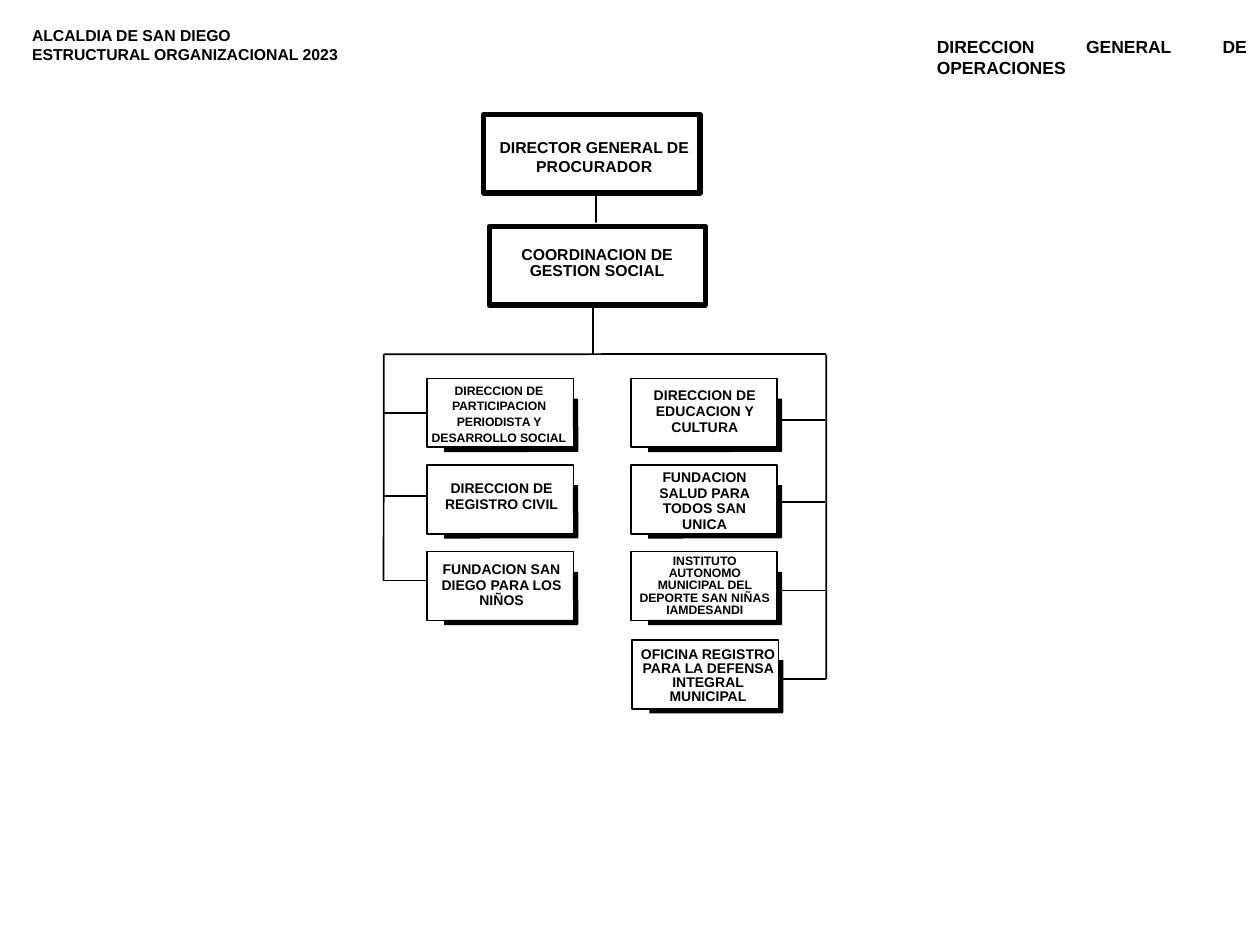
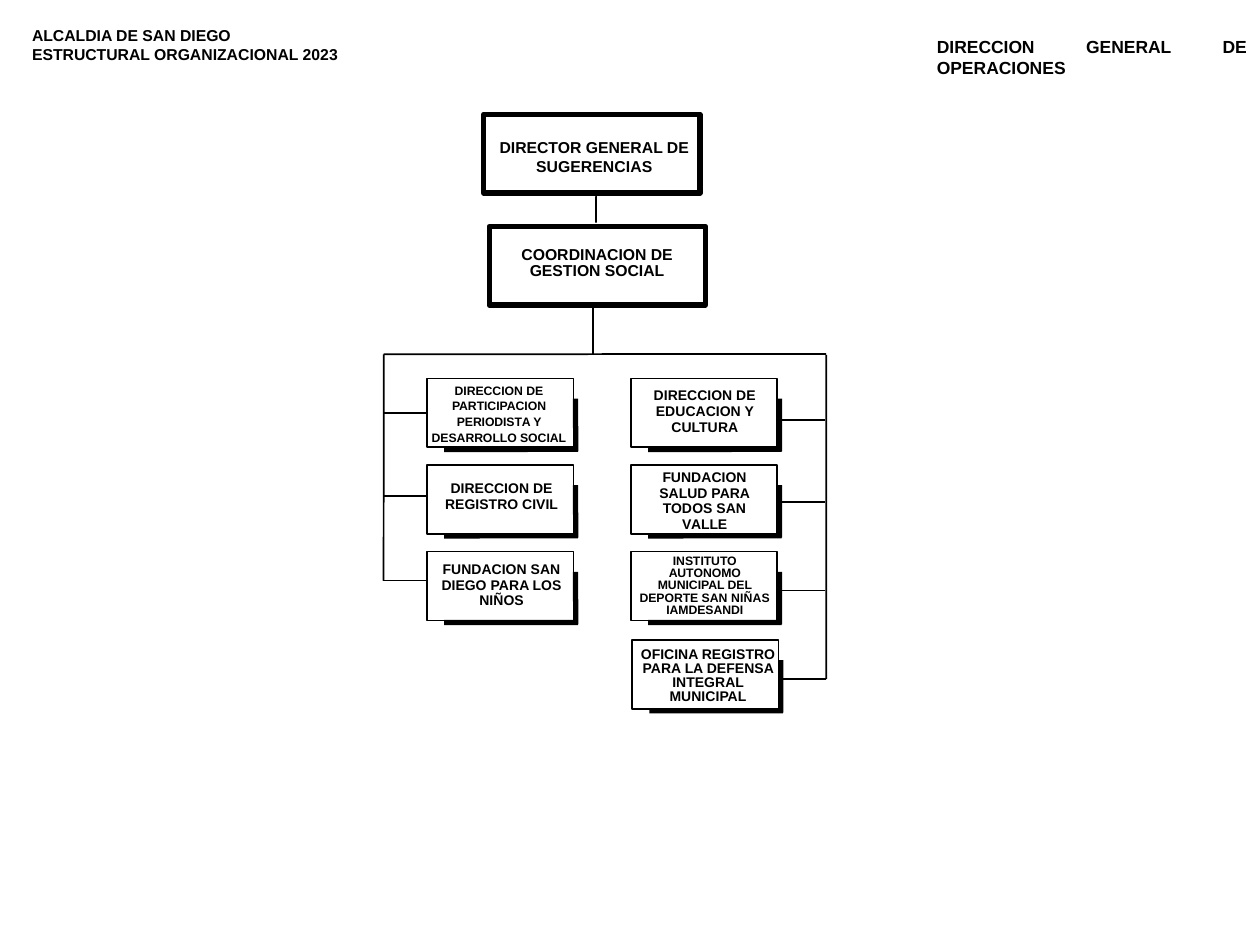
PROCURADOR: PROCURADOR -> SUGERENCIAS
UNICA: UNICA -> VALLE
